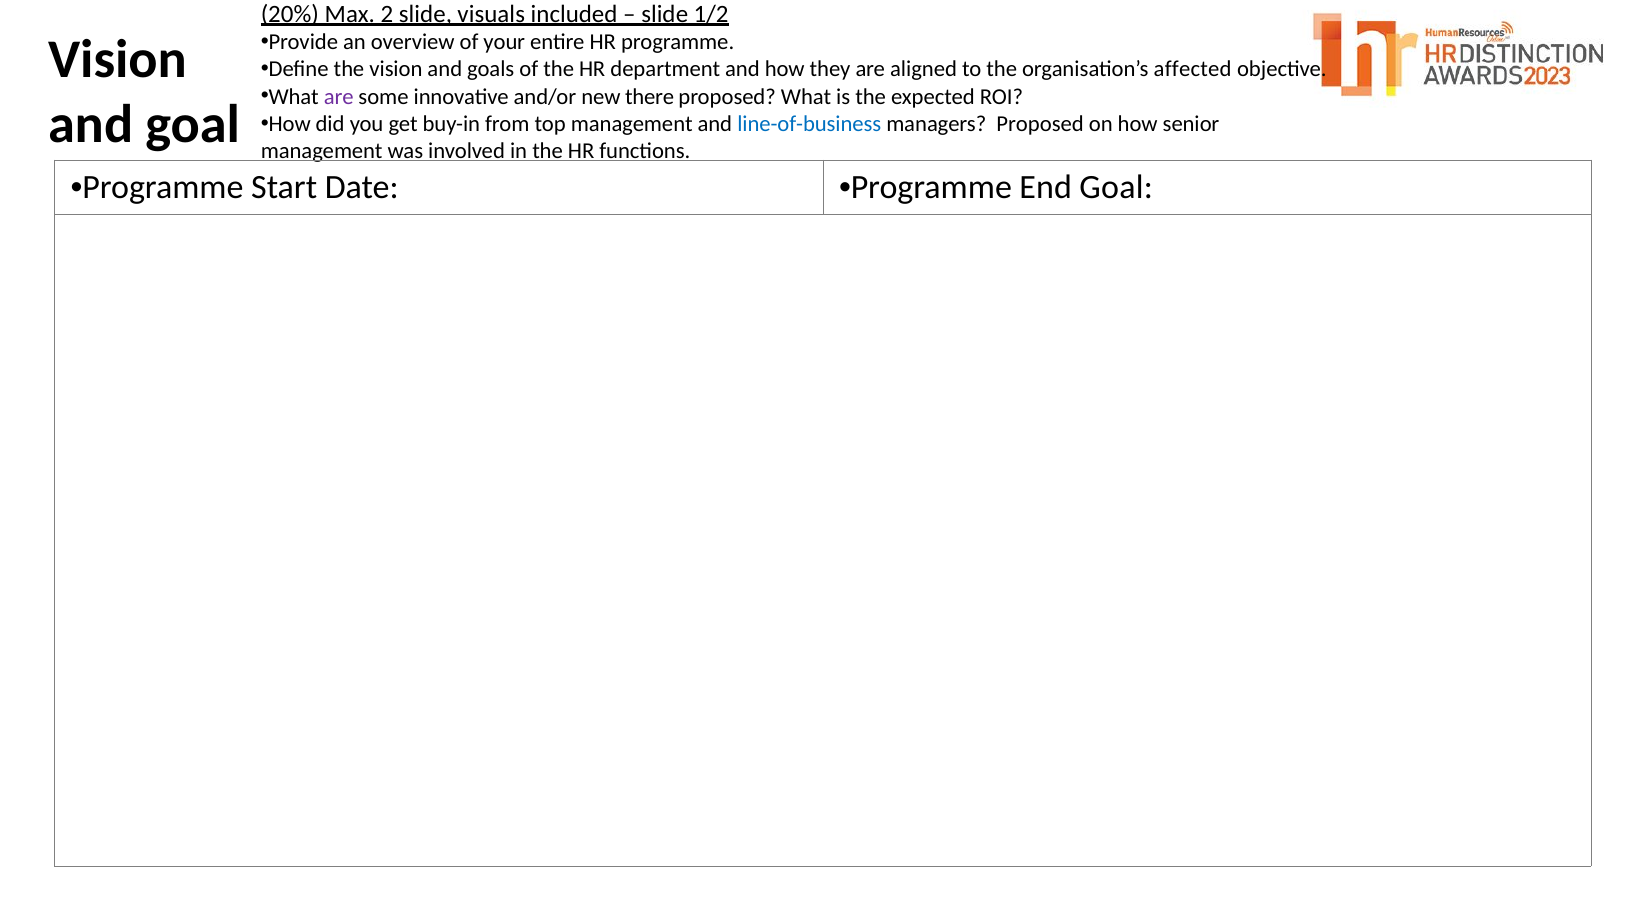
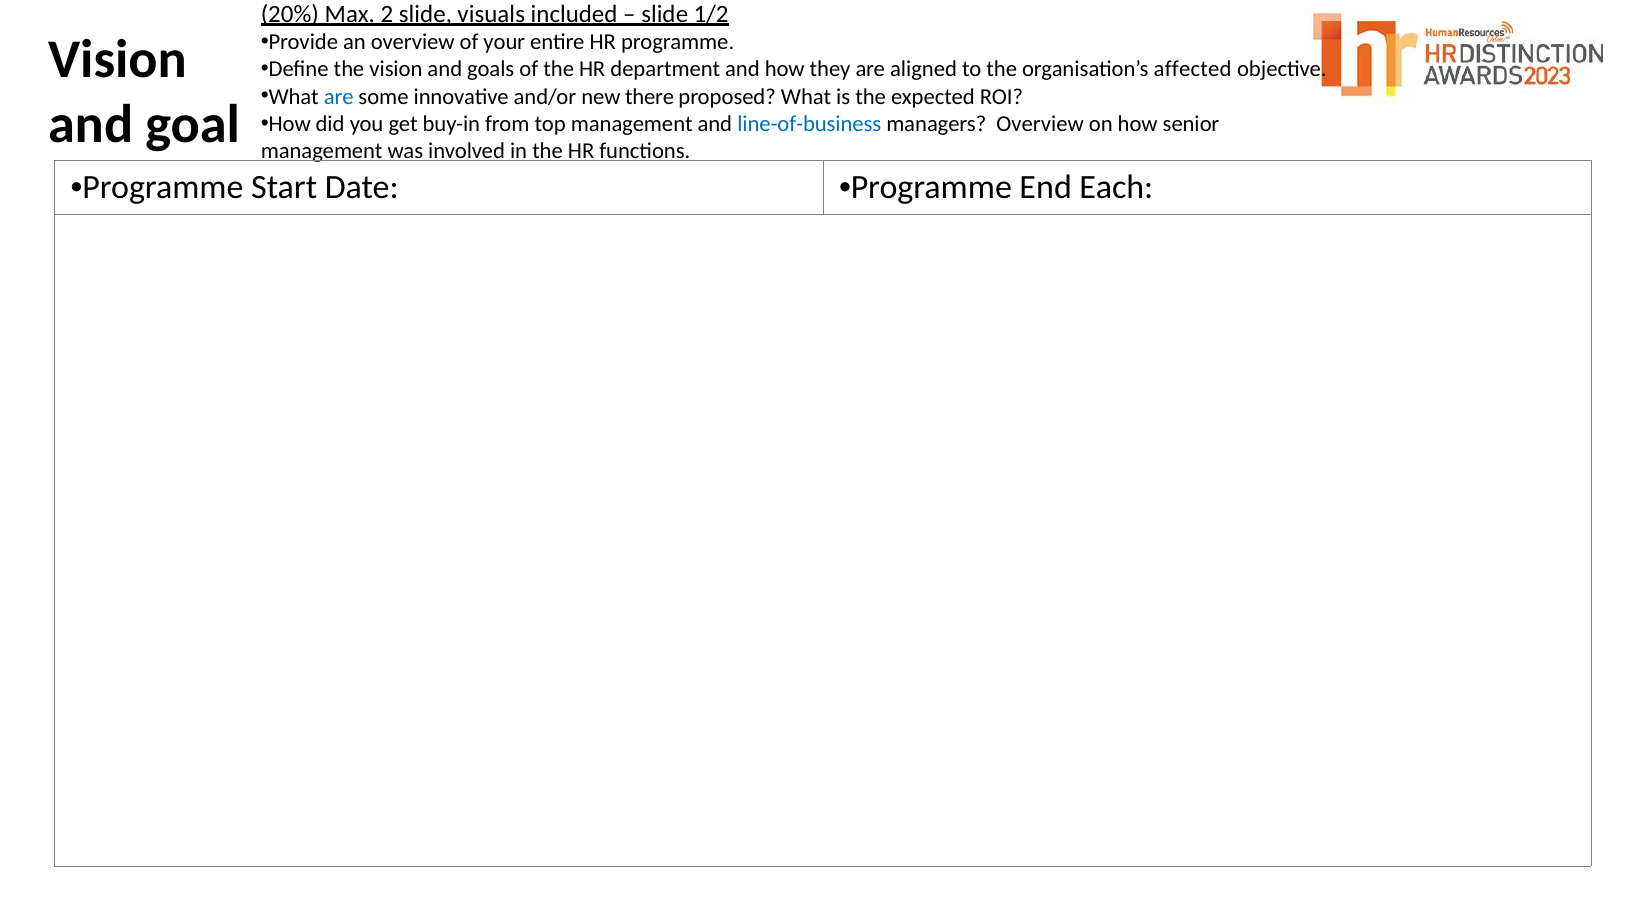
are at (339, 97) colour: purple -> blue
managers Proposed: Proposed -> Overview
End Goal: Goal -> Each
